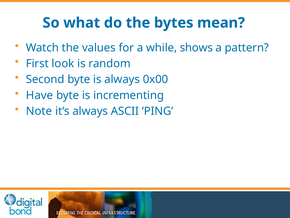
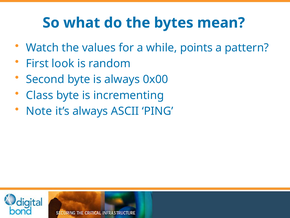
shows: shows -> points
Have: Have -> Class
